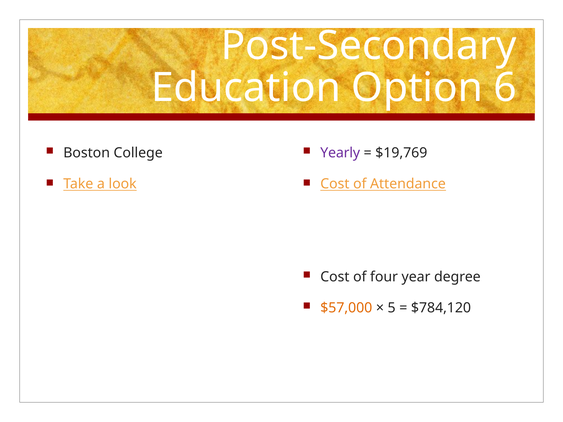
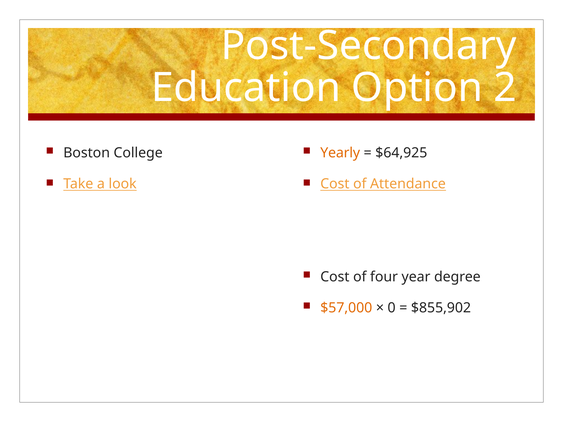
6: 6 -> 2
Yearly colour: purple -> orange
$19,769: $19,769 -> $64,925
5: 5 -> 0
$784,120: $784,120 -> $855,902
